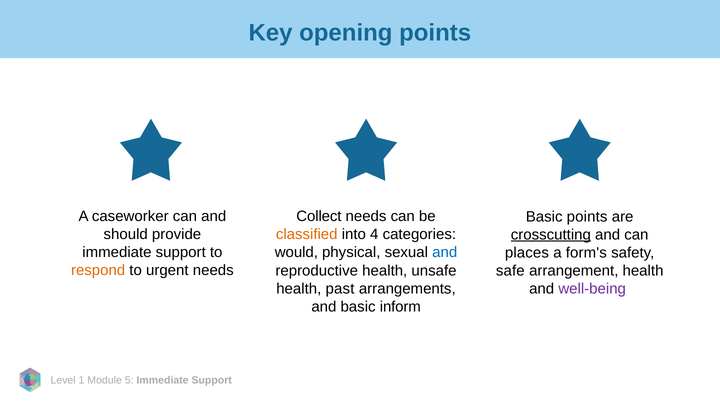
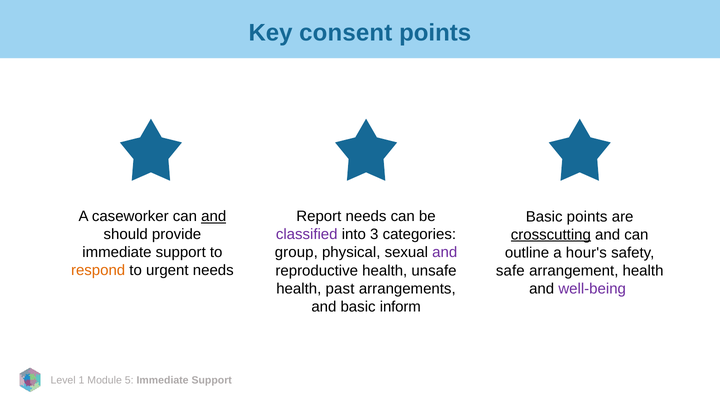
opening: opening -> consent
and at (214, 216) underline: none -> present
Collect: Collect -> Report
classified colour: orange -> purple
4: 4 -> 3
would: would -> group
and at (445, 253) colour: blue -> purple
places: places -> outline
form's: form's -> hour's
